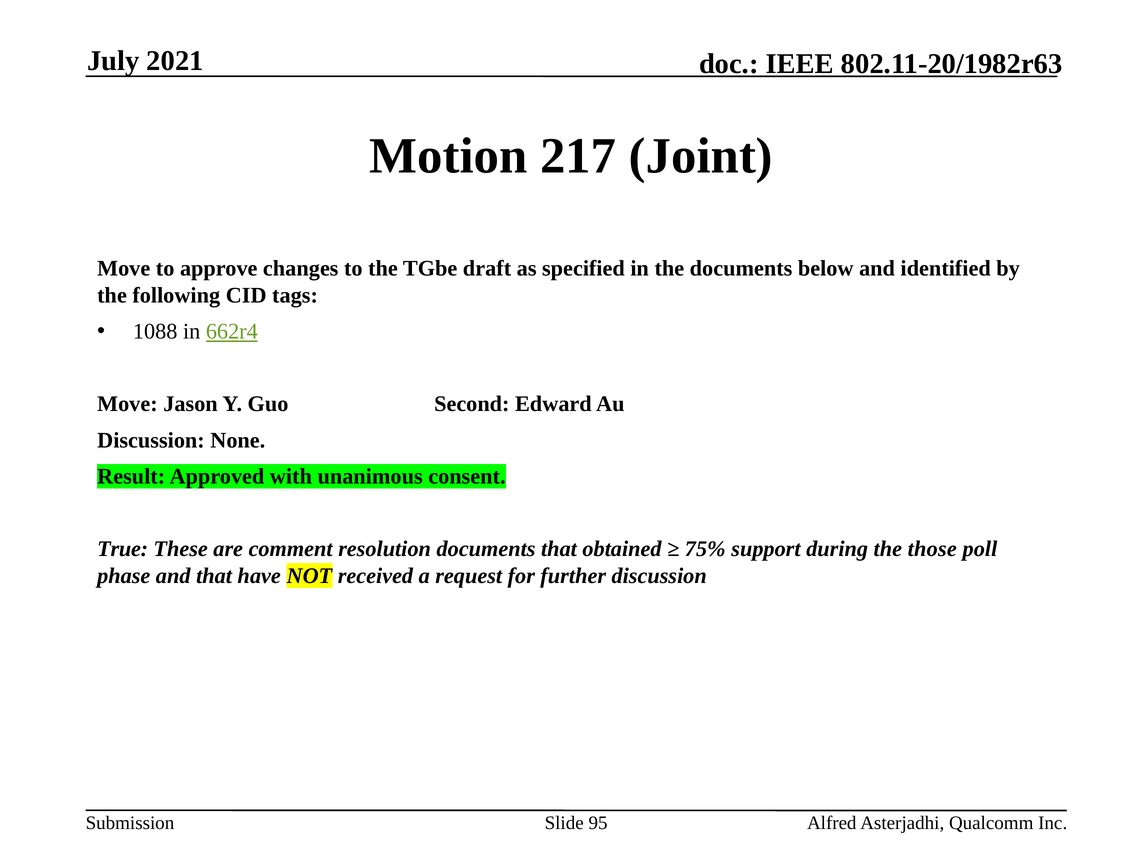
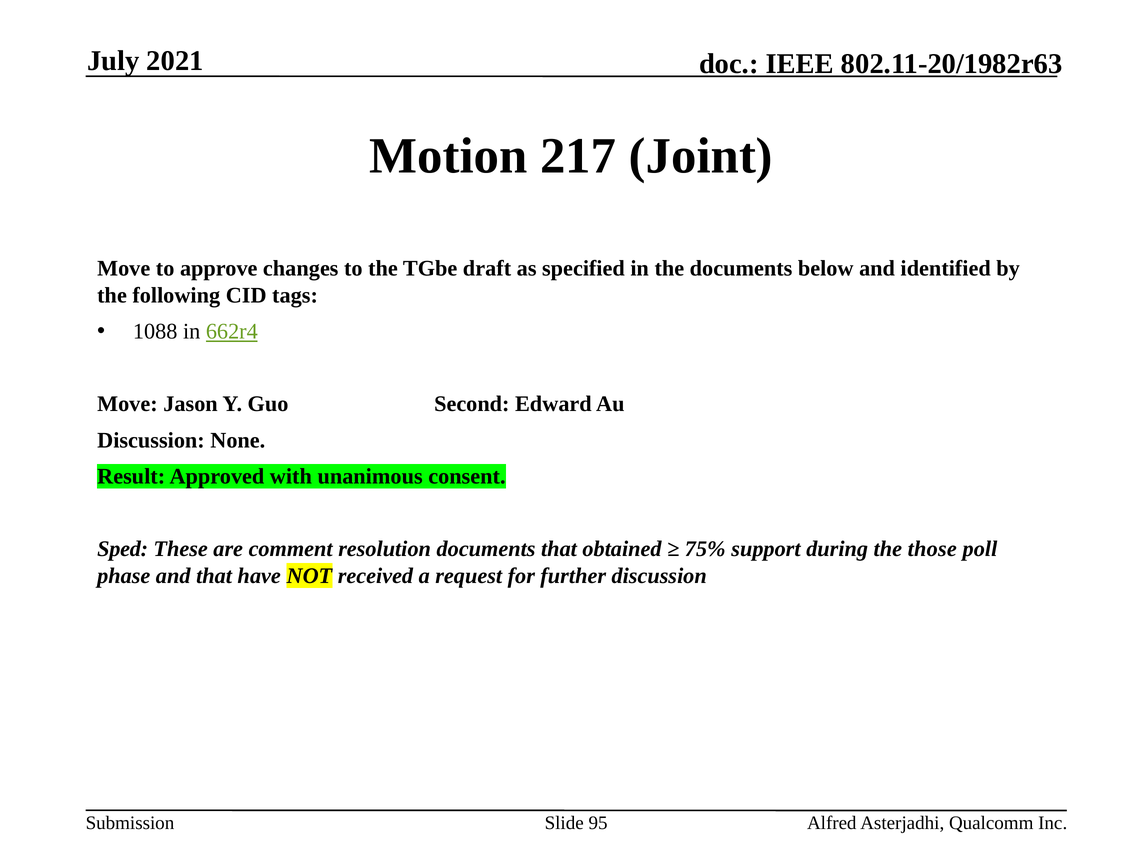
True: True -> Sped
